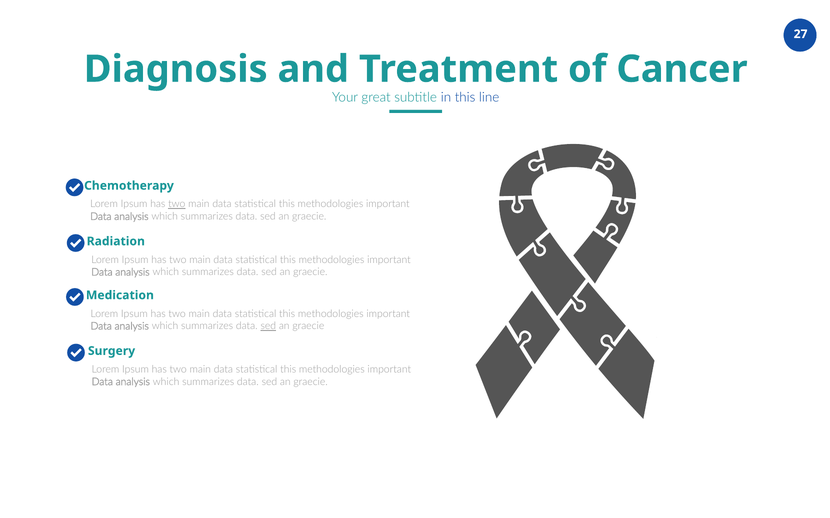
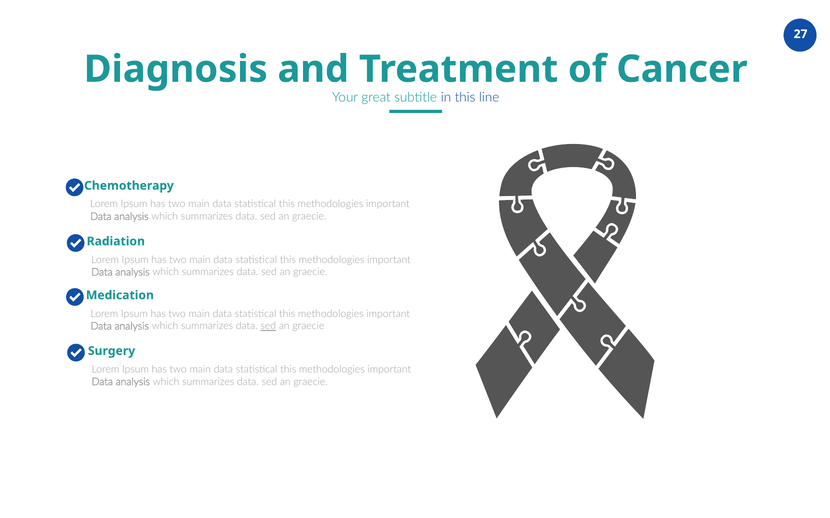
two at (177, 204) underline: present -> none
